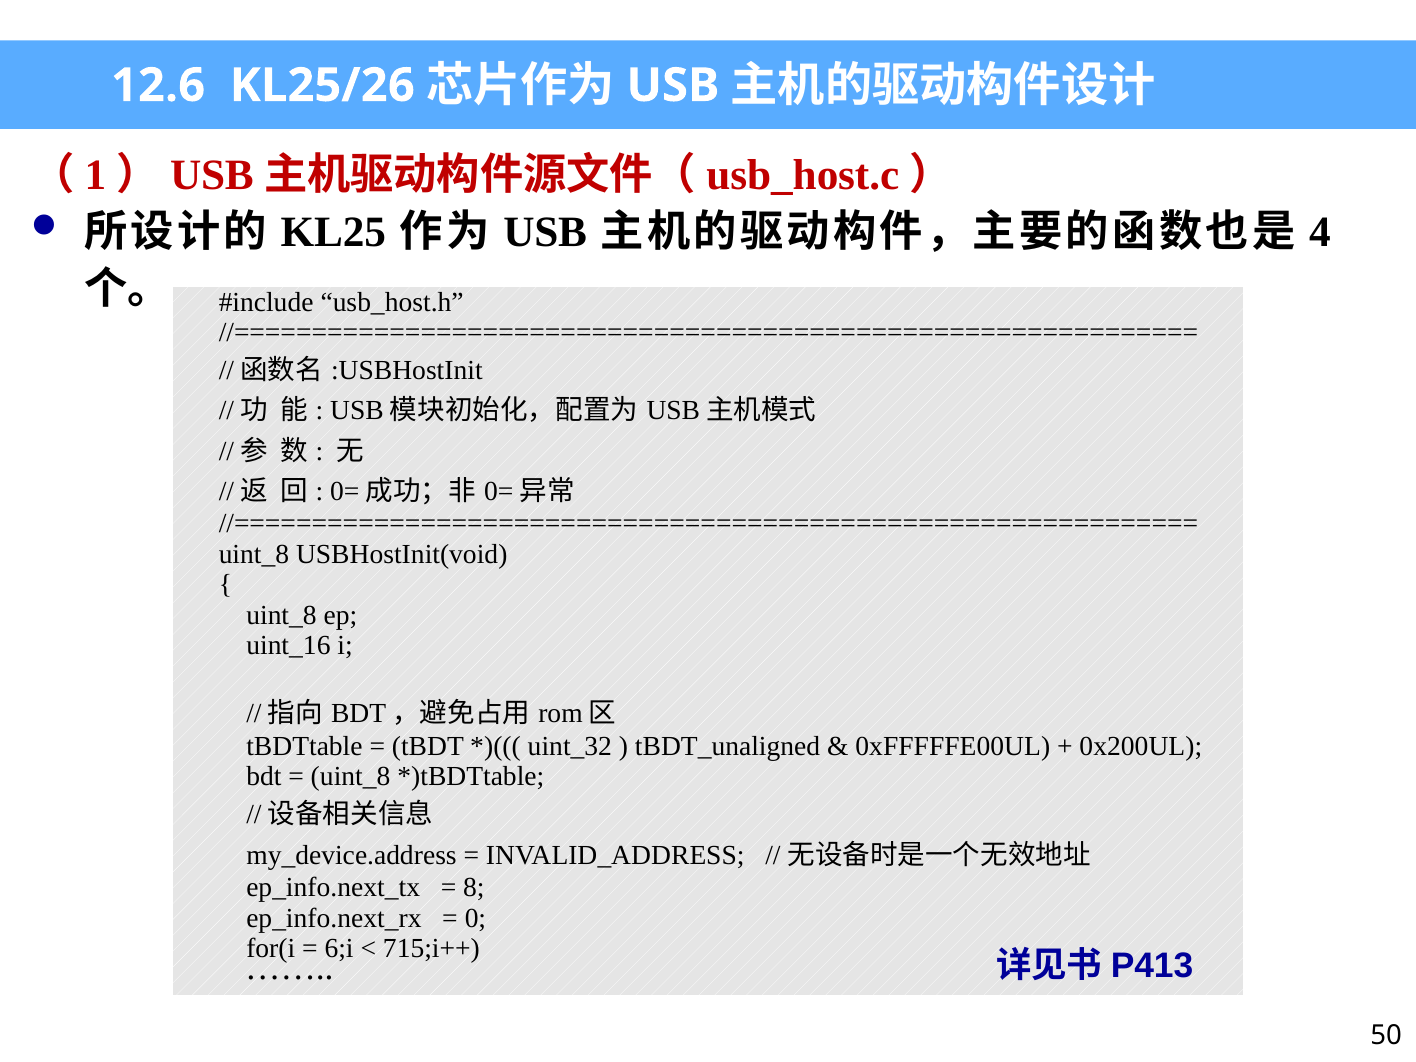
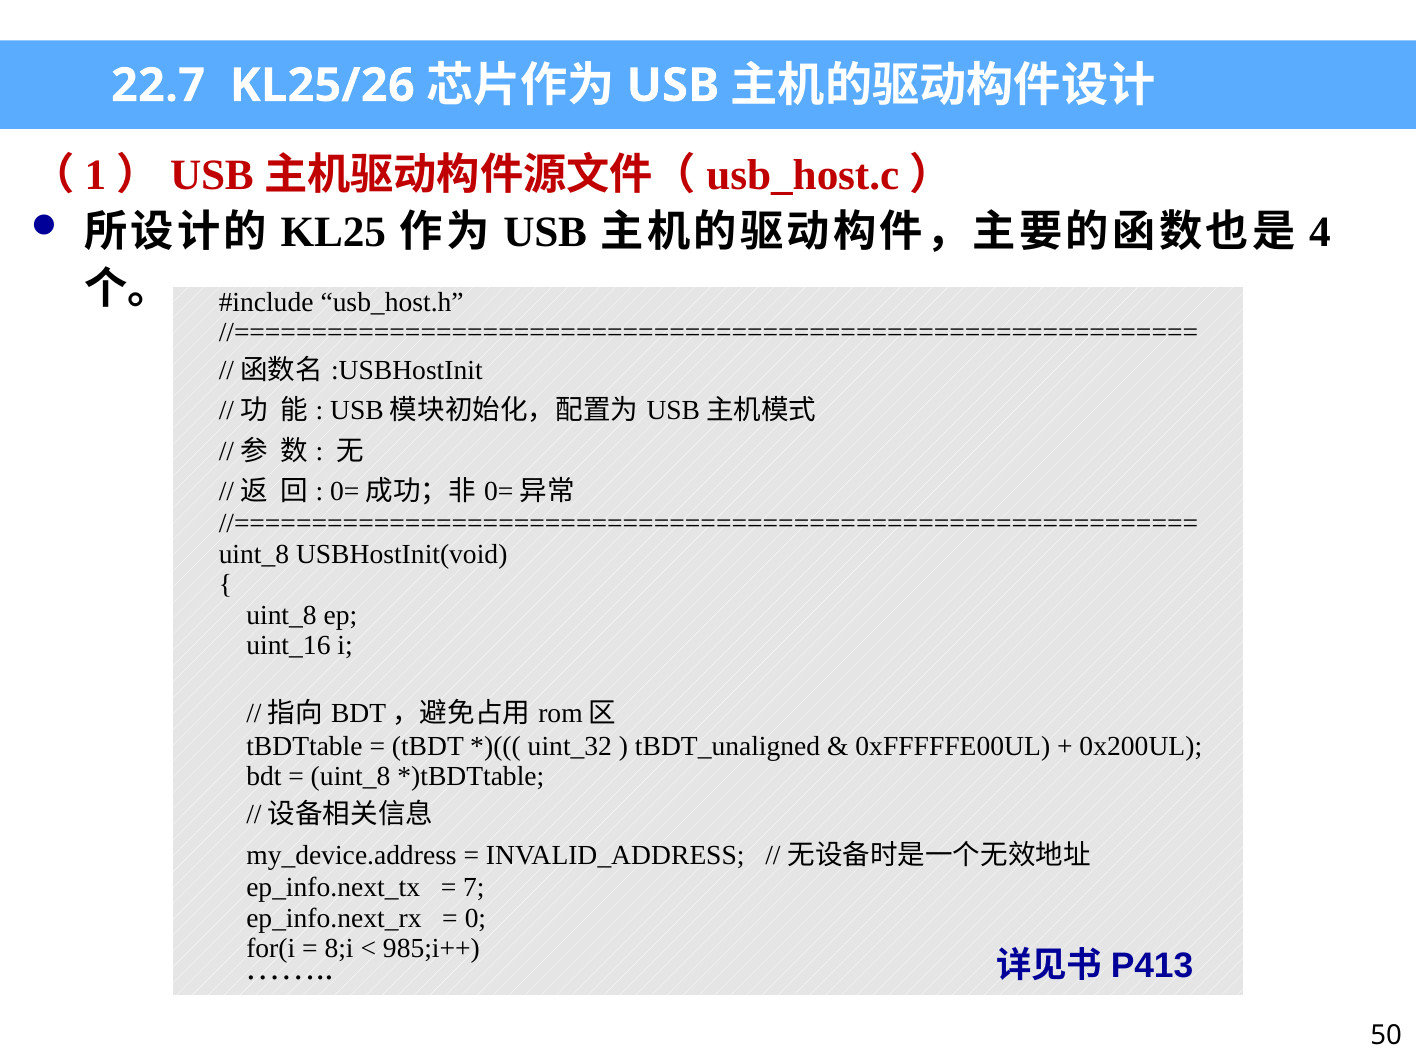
12.6: 12.6 -> 22.7
8: 8 -> 7
6;i: 6;i -> 8;i
715;i++: 715;i++ -> 985;i++
